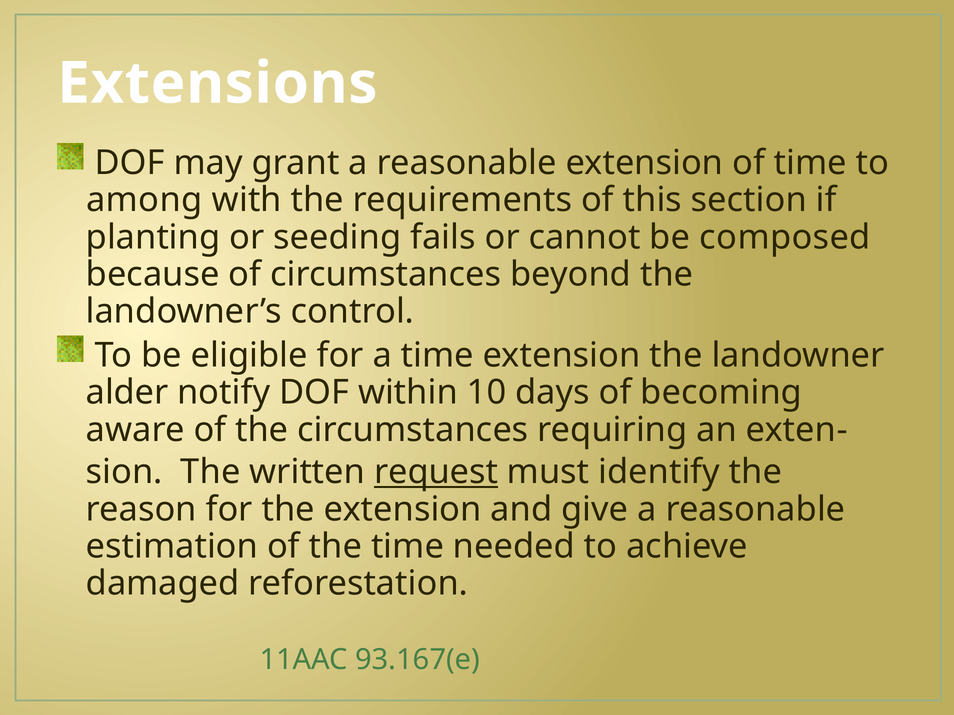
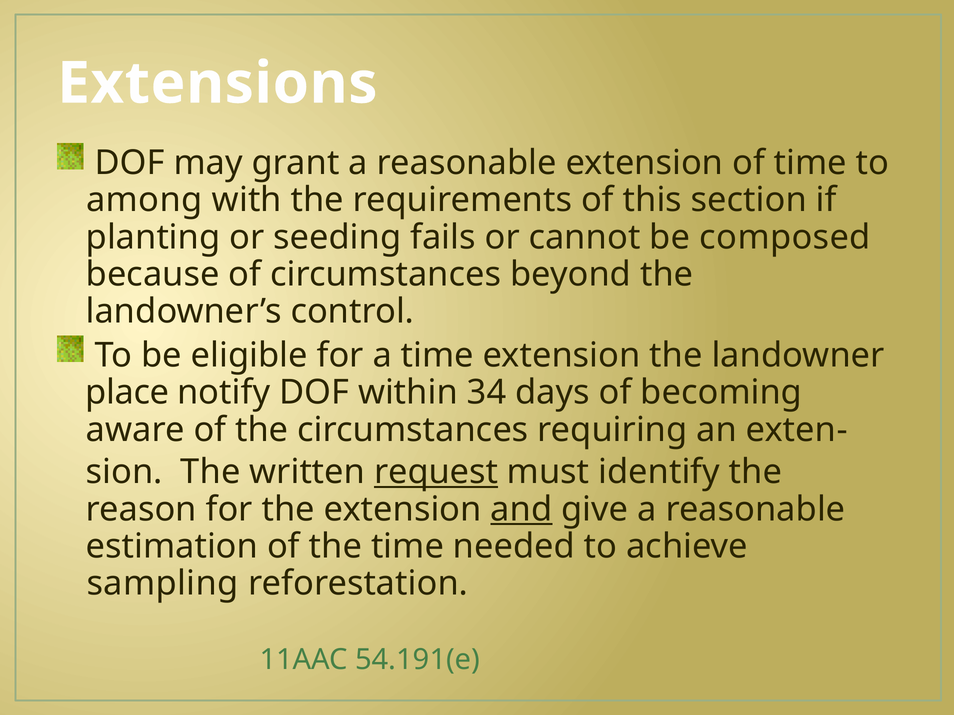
alder: alder -> place
10: 10 -> 34
and underline: none -> present
damaged: damaged -> sampling
93.167(e: 93.167(e -> 54.191(e
